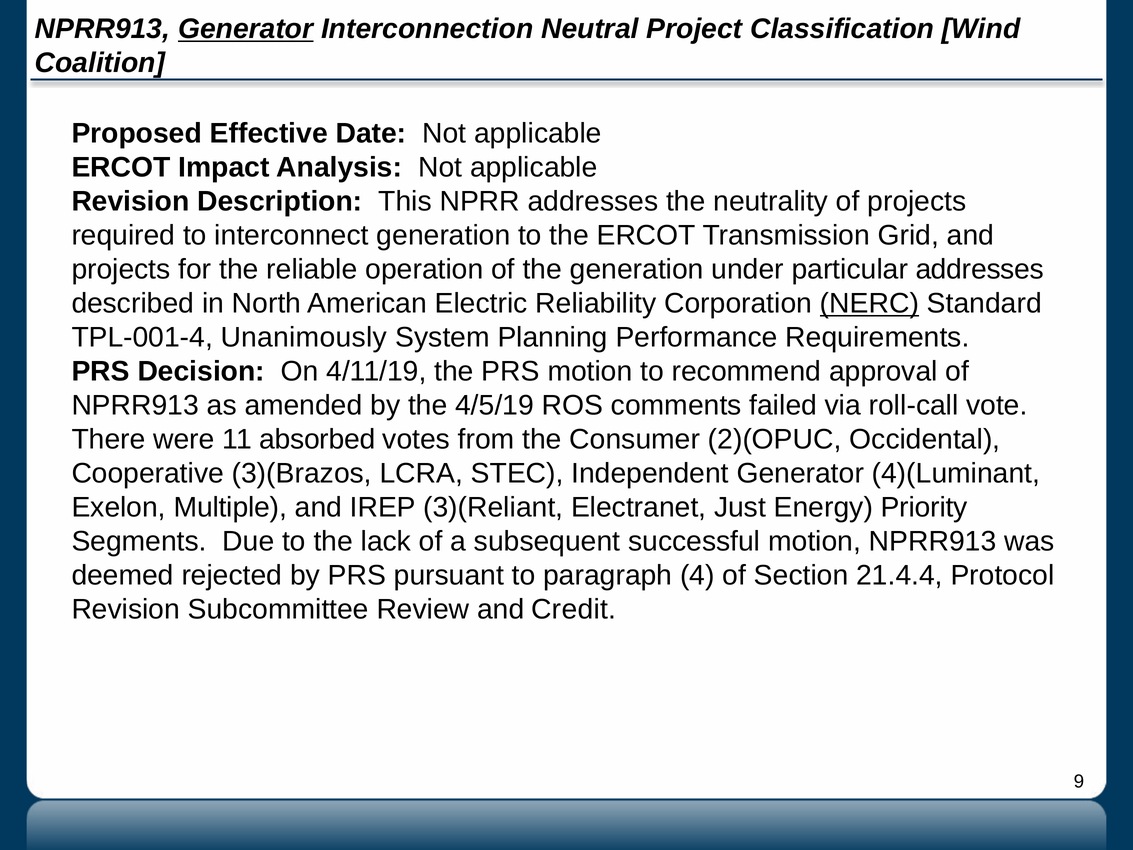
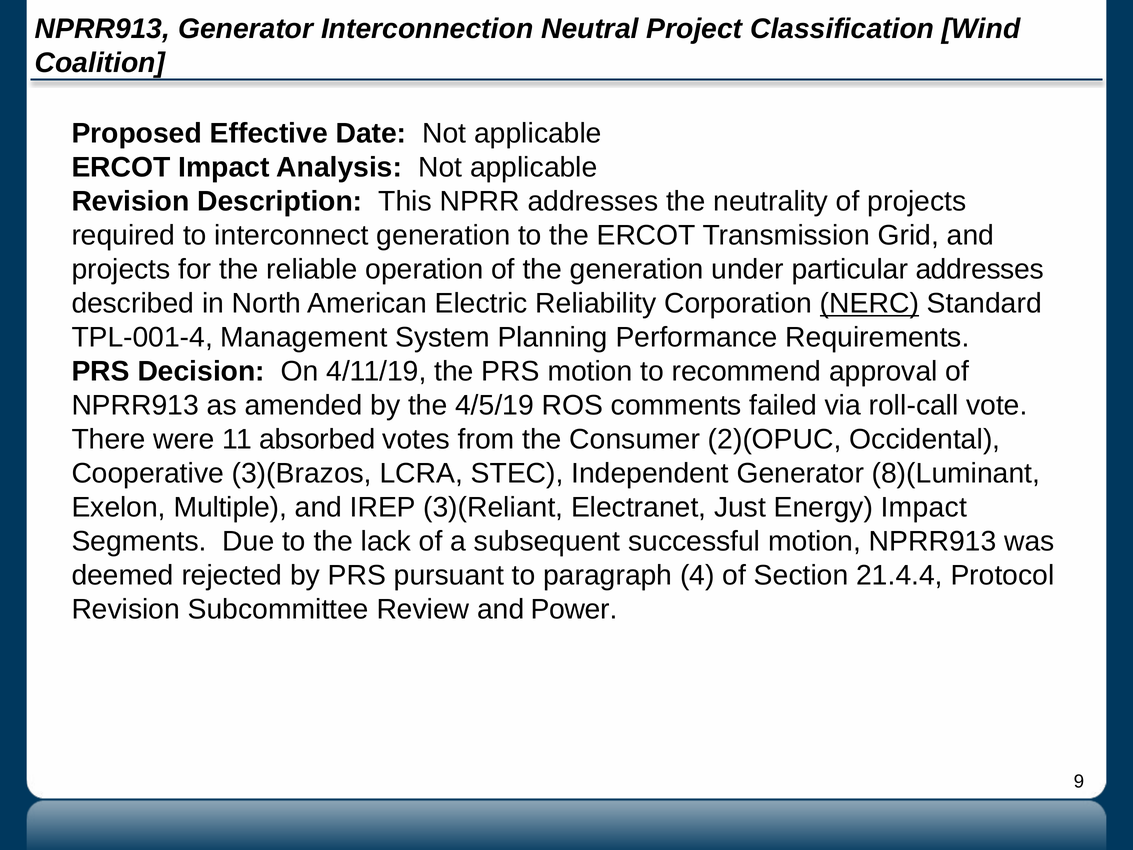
Generator at (246, 29) underline: present -> none
Unanimously: Unanimously -> Management
4)(Luminant: 4)(Luminant -> 8)(Luminant
Energy Priority: Priority -> Impact
Credit: Credit -> Power
